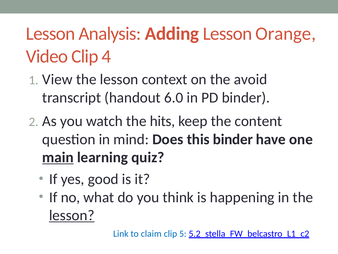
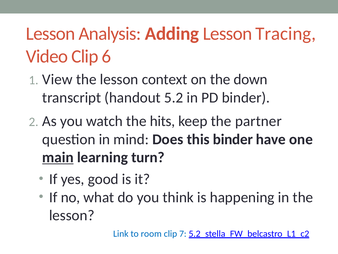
Orange: Orange -> Tracing
4: 4 -> 6
avoid: avoid -> down
6.0: 6.0 -> 5.2
content: content -> partner
quiz: quiz -> turn
lesson at (72, 215) underline: present -> none
claim: claim -> room
5: 5 -> 7
